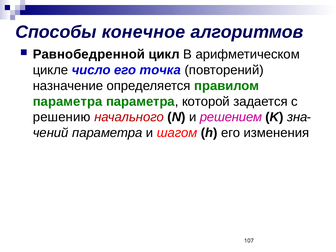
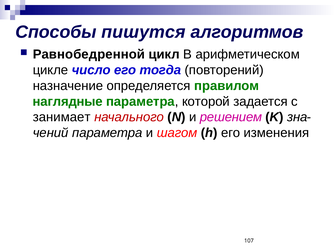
конечное: конечное -> пишутся
точка: точка -> тогда
параметра at (68, 101): параметра -> наглядные
решению: решению -> занимает
